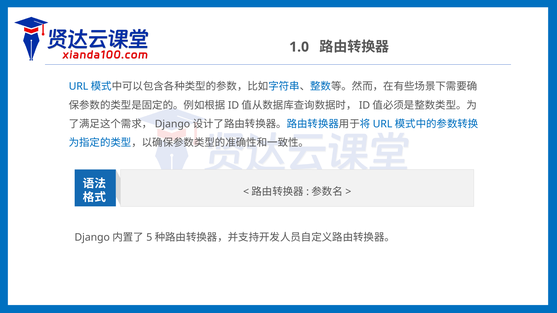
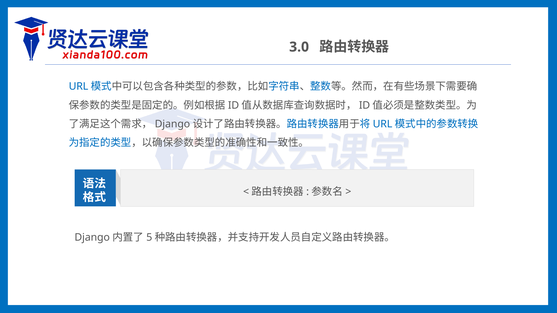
1.0: 1.0 -> 3.0
